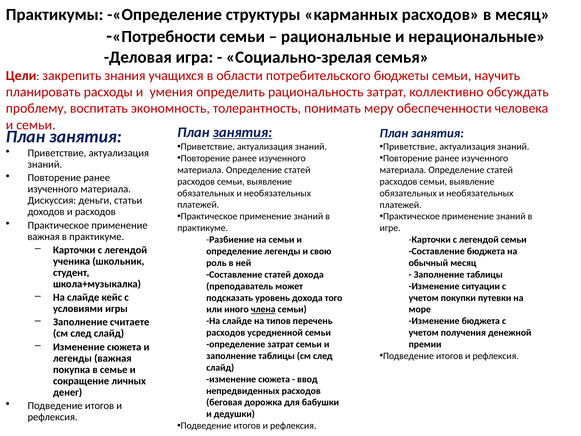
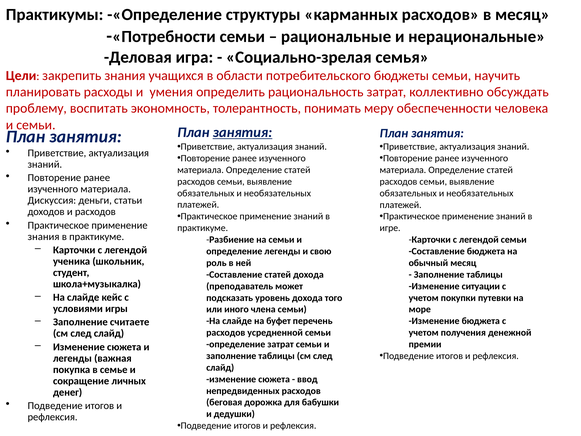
важная at (44, 236): важная -> знания
члена underline: present -> none
типов: типов -> буфет
